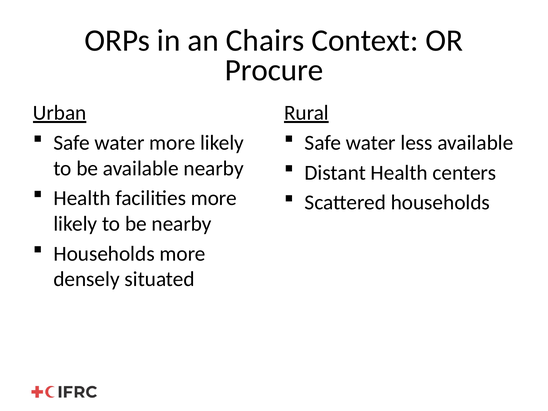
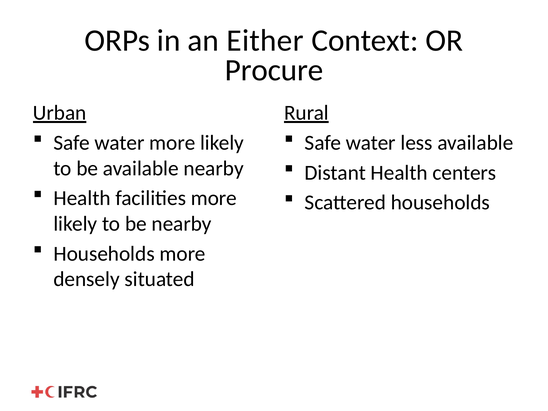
Chairs: Chairs -> Either
